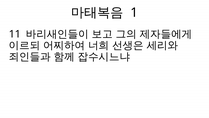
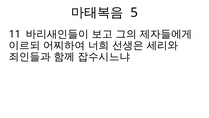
1: 1 -> 5
